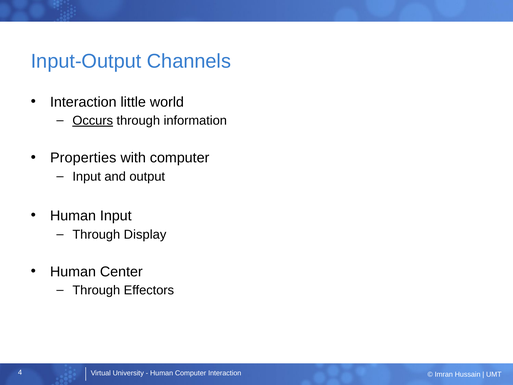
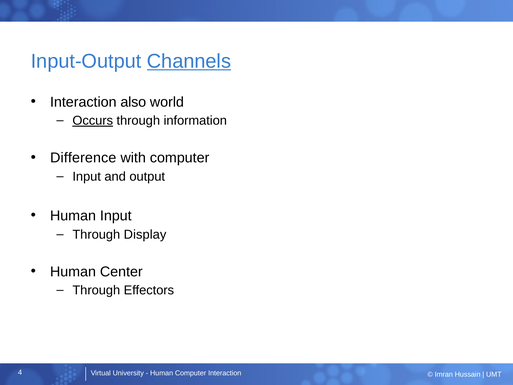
Channels underline: none -> present
little: little -> also
Properties: Properties -> Difference
